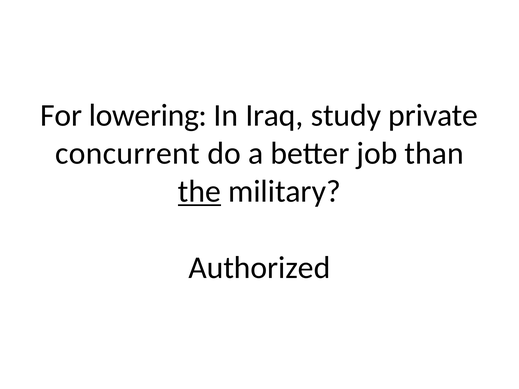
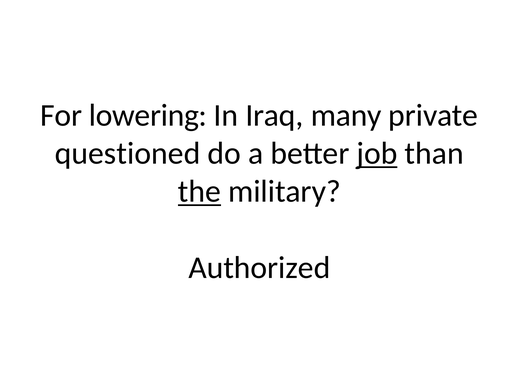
study: study -> many
concurrent: concurrent -> questioned
job underline: none -> present
